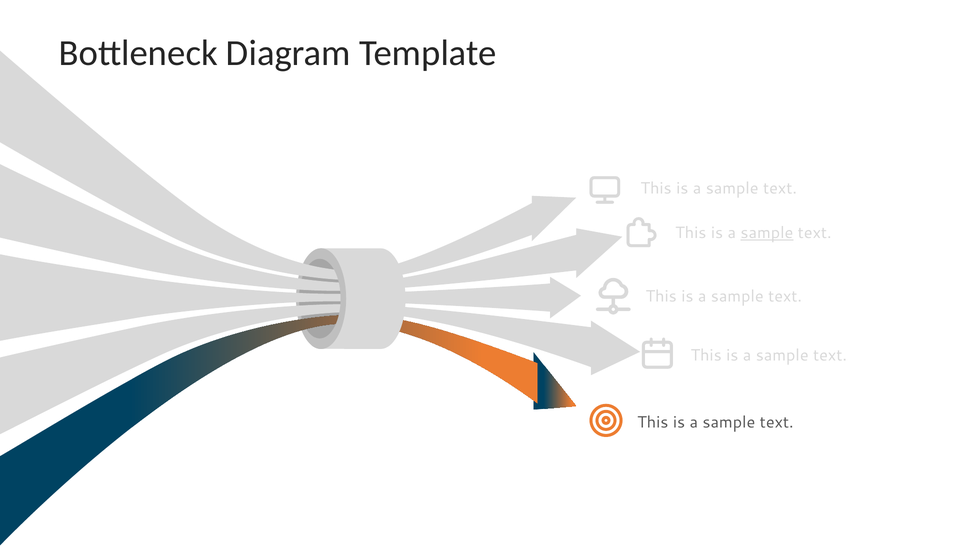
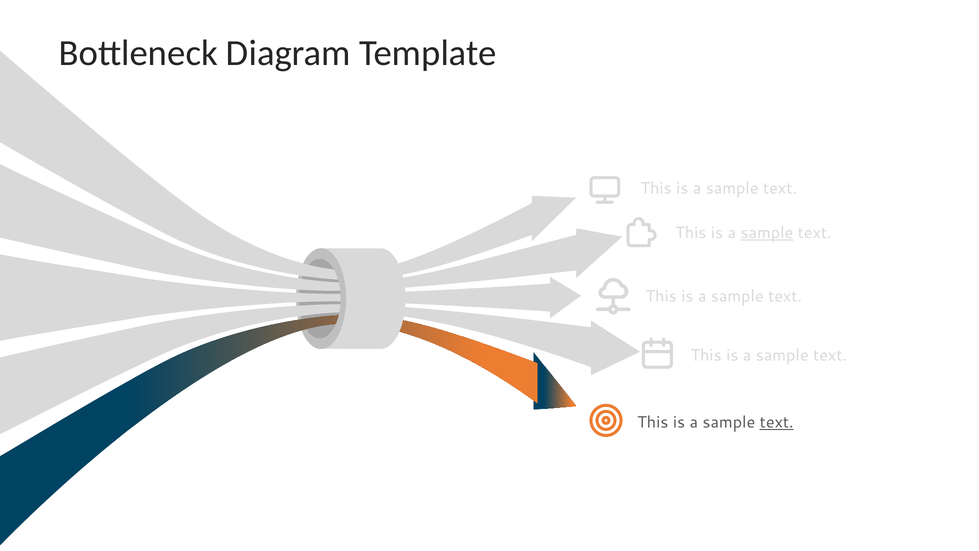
text at (777, 422) underline: none -> present
